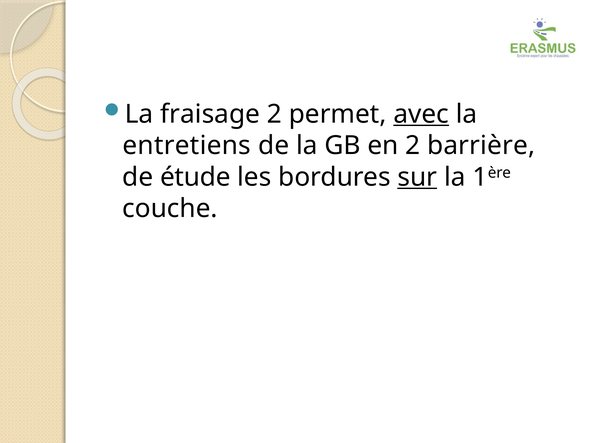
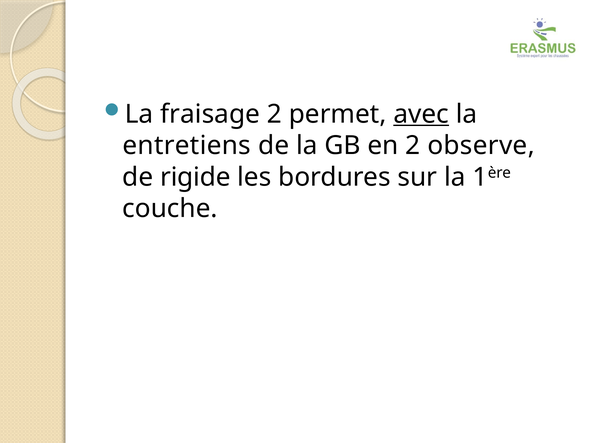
barrière: barrière -> observe
étude: étude -> rigide
sur underline: present -> none
